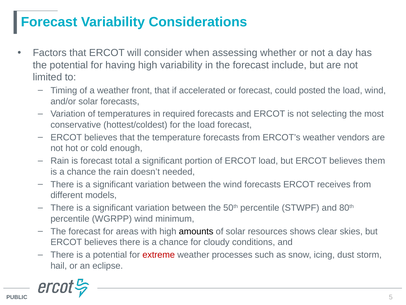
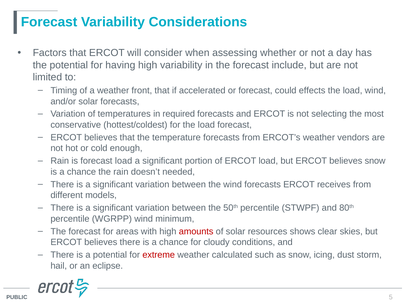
posted: posted -> effects
forecast total: total -> load
believes them: them -> snow
amounts colour: black -> red
processes: processes -> calculated
